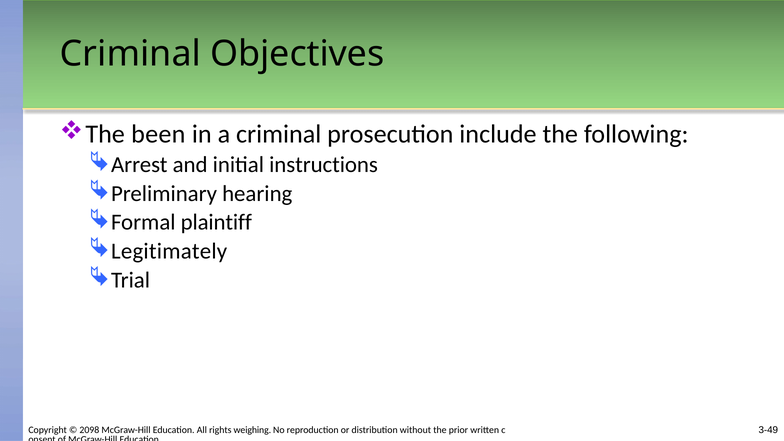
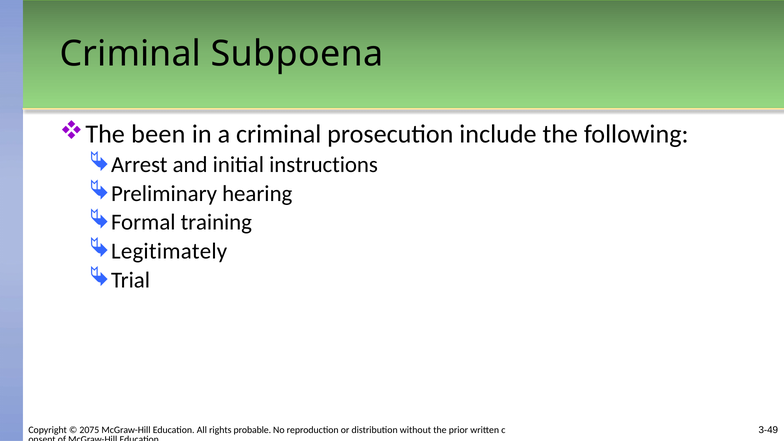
Objectives: Objectives -> Subpoena
plaintiff: plaintiff -> training
2098: 2098 -> 2075
weighing: weighing -> probable
